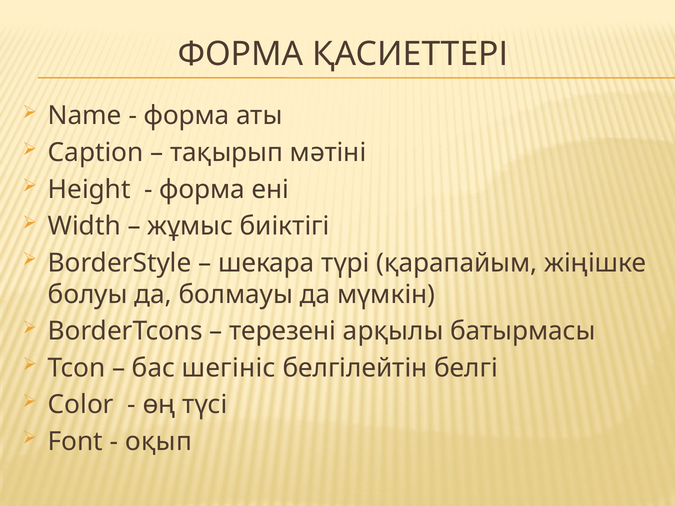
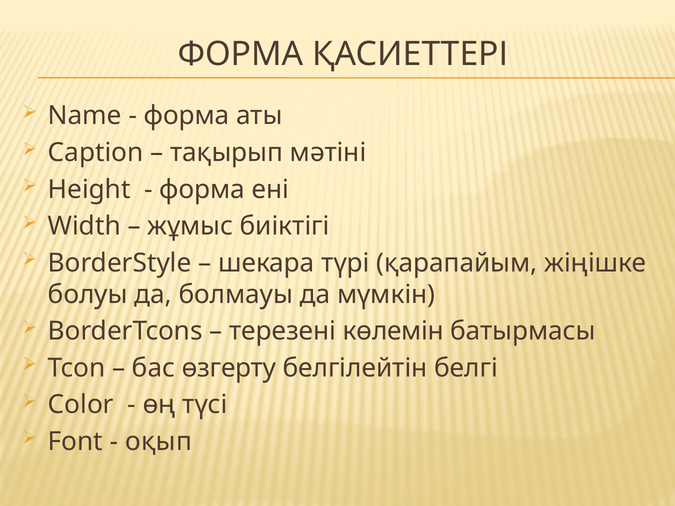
арқылы: арқылы -> көлемін
шегініс: шегініс -> өзгерту
